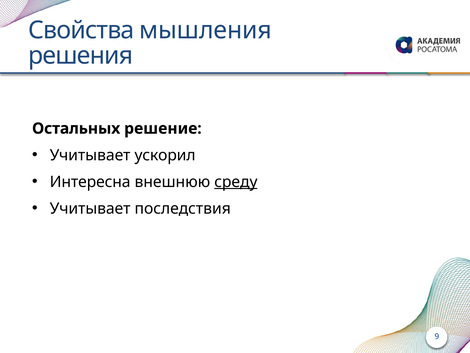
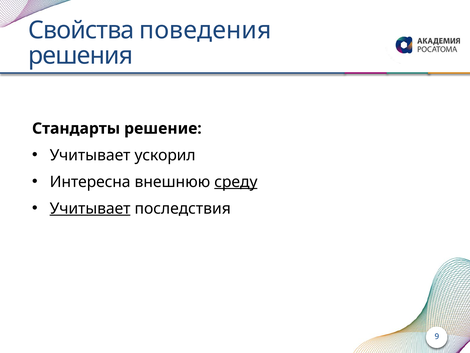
мышления: мышления -> поведения
Остальных: Остальных -> Стандарты
Учитывает at (90, 208) underline: none -> present
